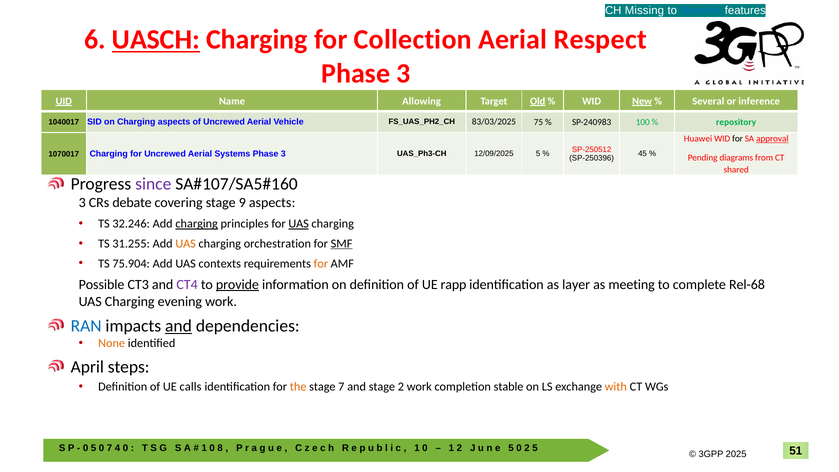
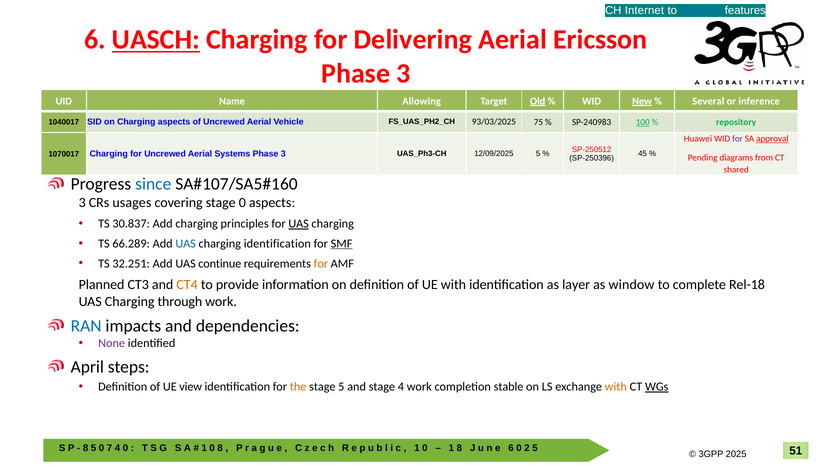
Missing: Missing -> Internet
Collection: Collection -> Delivering
Respect: Respect -> Ericsson
UID underline: present -> none
83/03/2025: 83/03/2025 -> 93/03/2025
100 underline: none -> present
for at (738, 139) colour: black -> purple
since colour: purple -> blue
debate: debate -> usages
stage 9: 9 -> 0
32.246: 32.246 -> 30.837
charging at (197, 224) underline: present -> none
31.255: 31.255 -> 66.289
UAS at (186, 244) colour: orange -> blue
charging orchestration: orchestration -> identification
75.904: 75.904 -> 32.251
contexts: contexts -> continue
Possible: Possible -> Planned
CT4 colour: purple -> orange
provide underline: present -> none
UE rapp: rapp -> with
meeting: meeting -> window
Rel-68: Rel-68 -> Rel-18
evening: evening -> through
and at (178, 326) underline: present -> none
None colour: orange -> purple
calls: calls -> view
stage 7: 7 -> 5
stage 2: 2 -> 4
WGs underline: none -> present
0 at (86, 448): 0 -> 8
2 at (459, 448): 2 -> 8
5 at (511, 448): 5 -> 6
